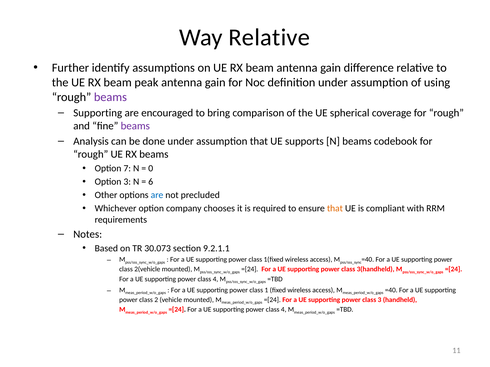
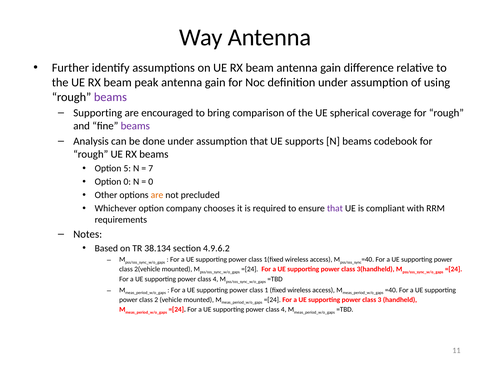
Way Relative: Relative -> Antenna
7: 7 -> 5
0: 0 -> 7
Option 3: 3 -> 0
6 at (151, 182): 6 -> 0
are at (157, 195) colour: blue -> orange
that at (335, 209) colour: orange -> purple
30.073: 30.073 -> 38.134
9.2.1.1: 9.2.1.1 -> 4.9.6.2
